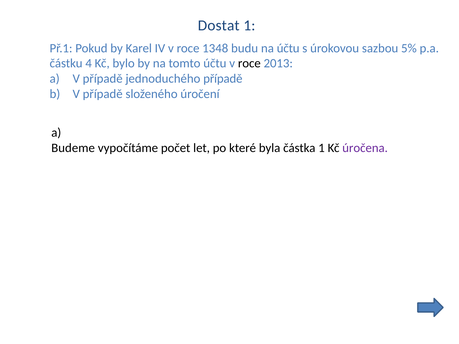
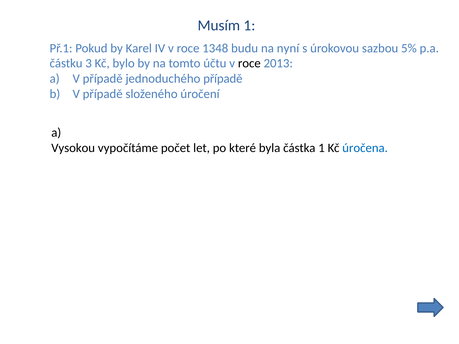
Dostat: Dostat -> Musím
na účtu: účtu -> nyní
4: 4 -> 3
Budeme: Budeme -> Vysokou
úročena colour: purple -> blue
